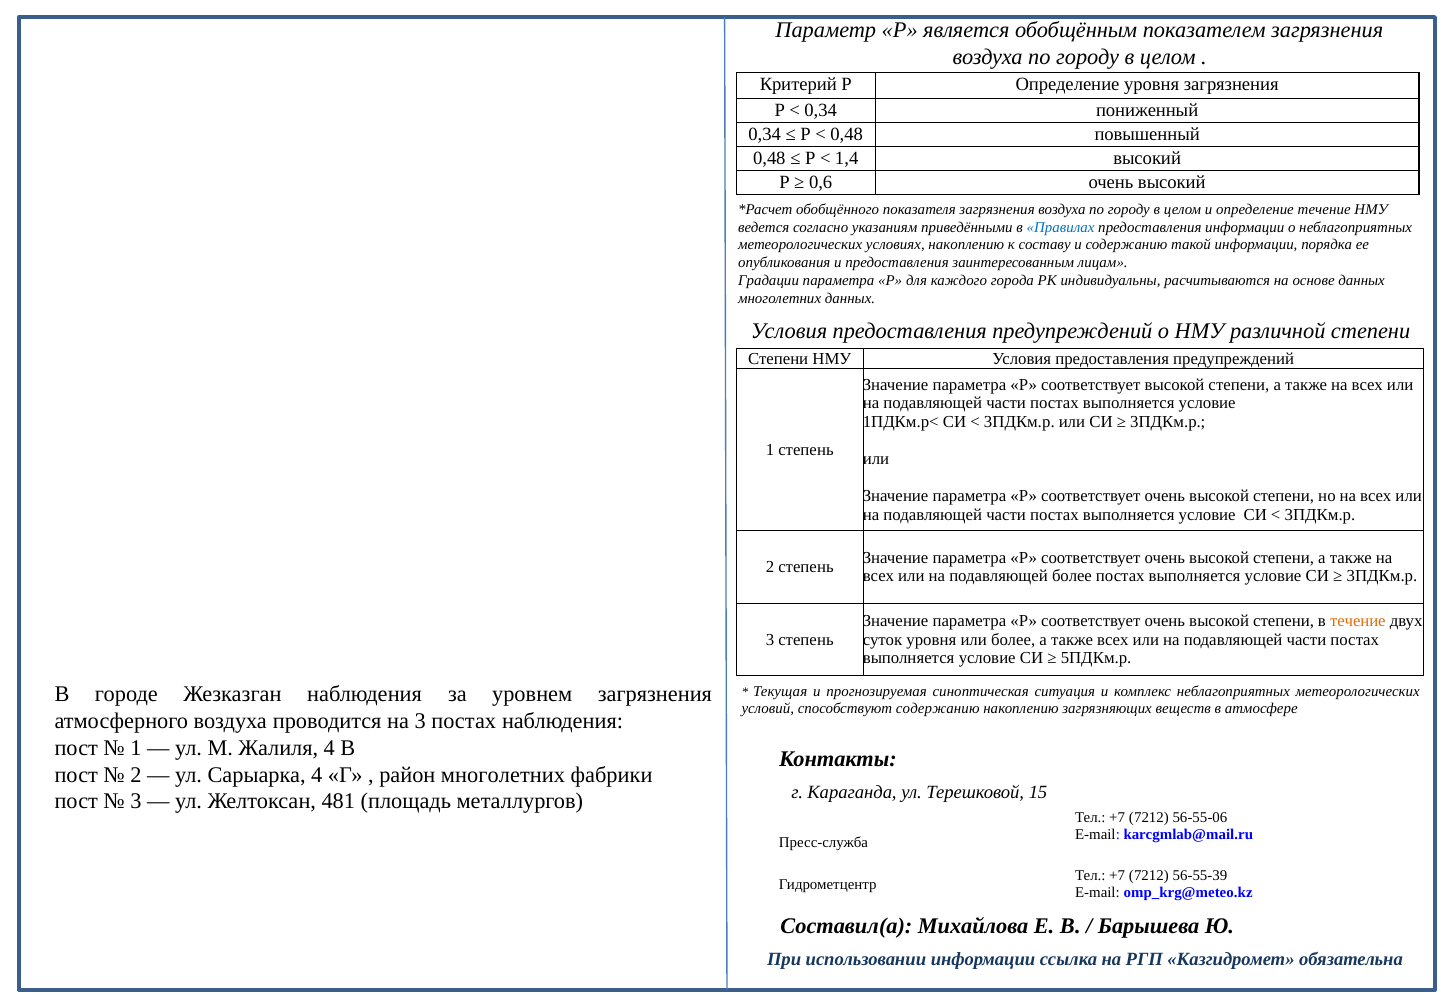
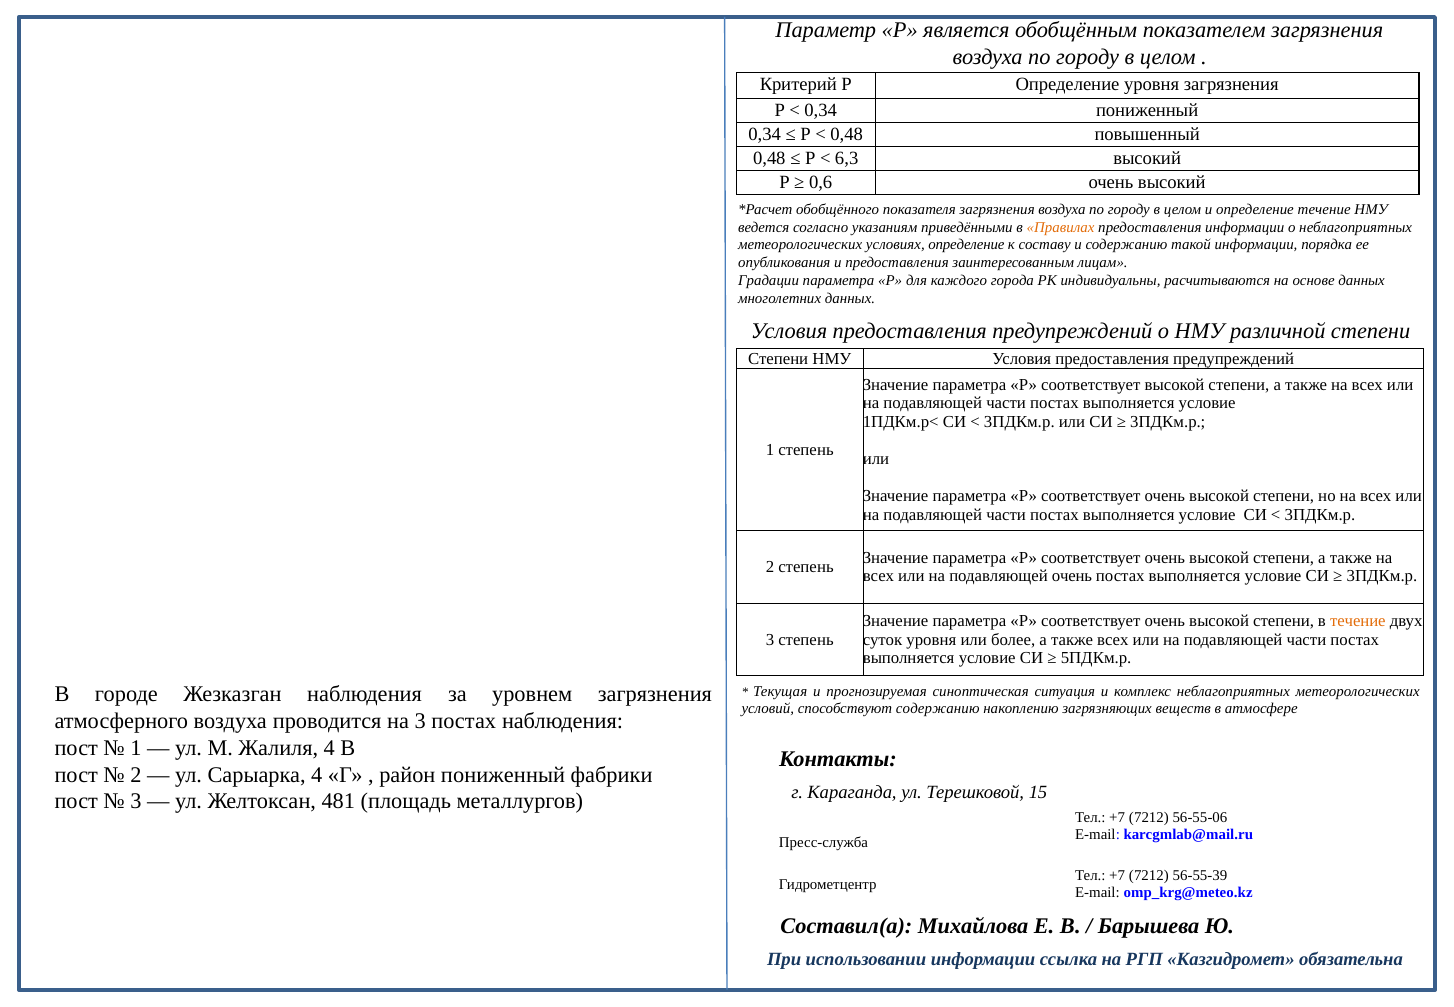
1,4: 1,4 -> 6,3
Правилах colour: blue -> orange
условиях накоплению: накоплению -> определение
подавляющей более: более -> очень
район многолетних: многолетних -> пониженный
